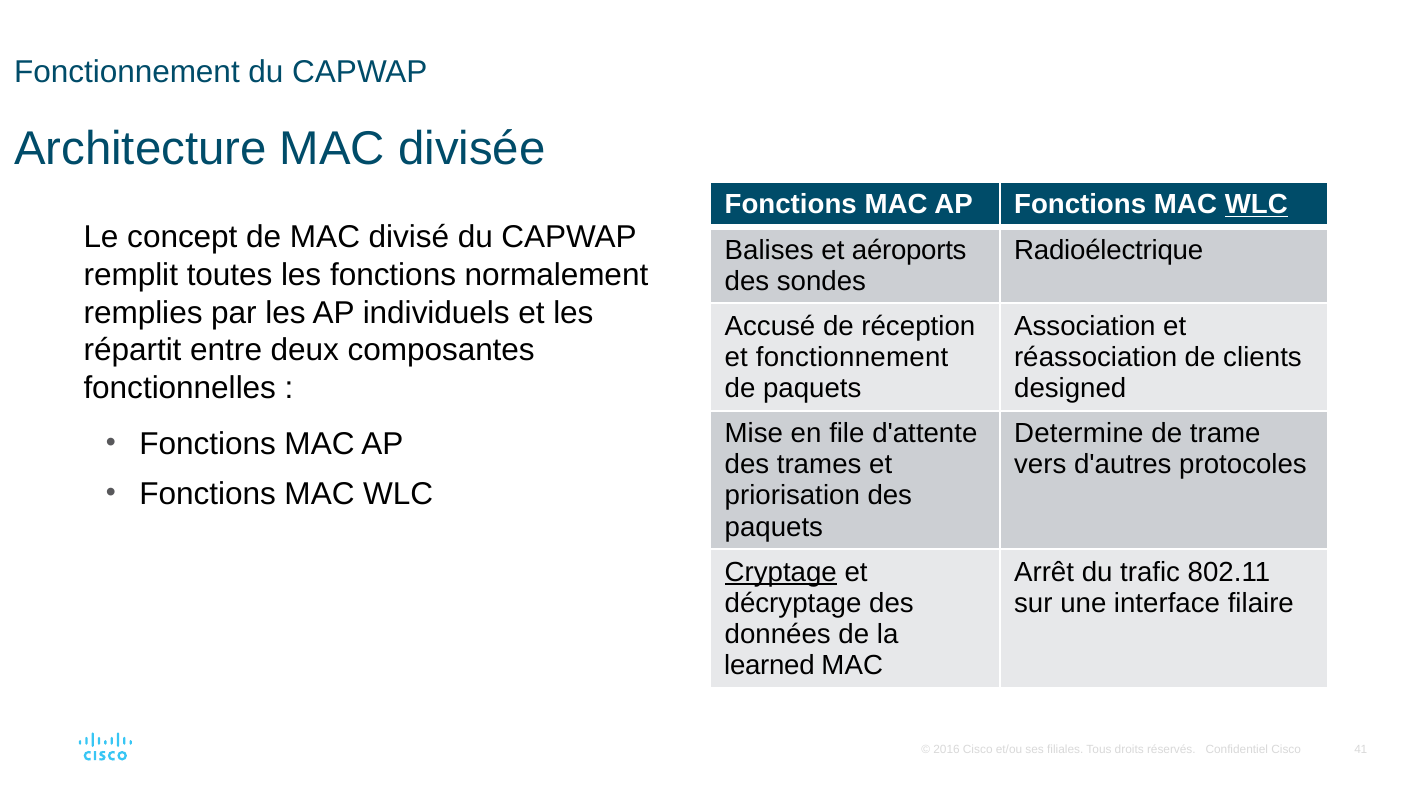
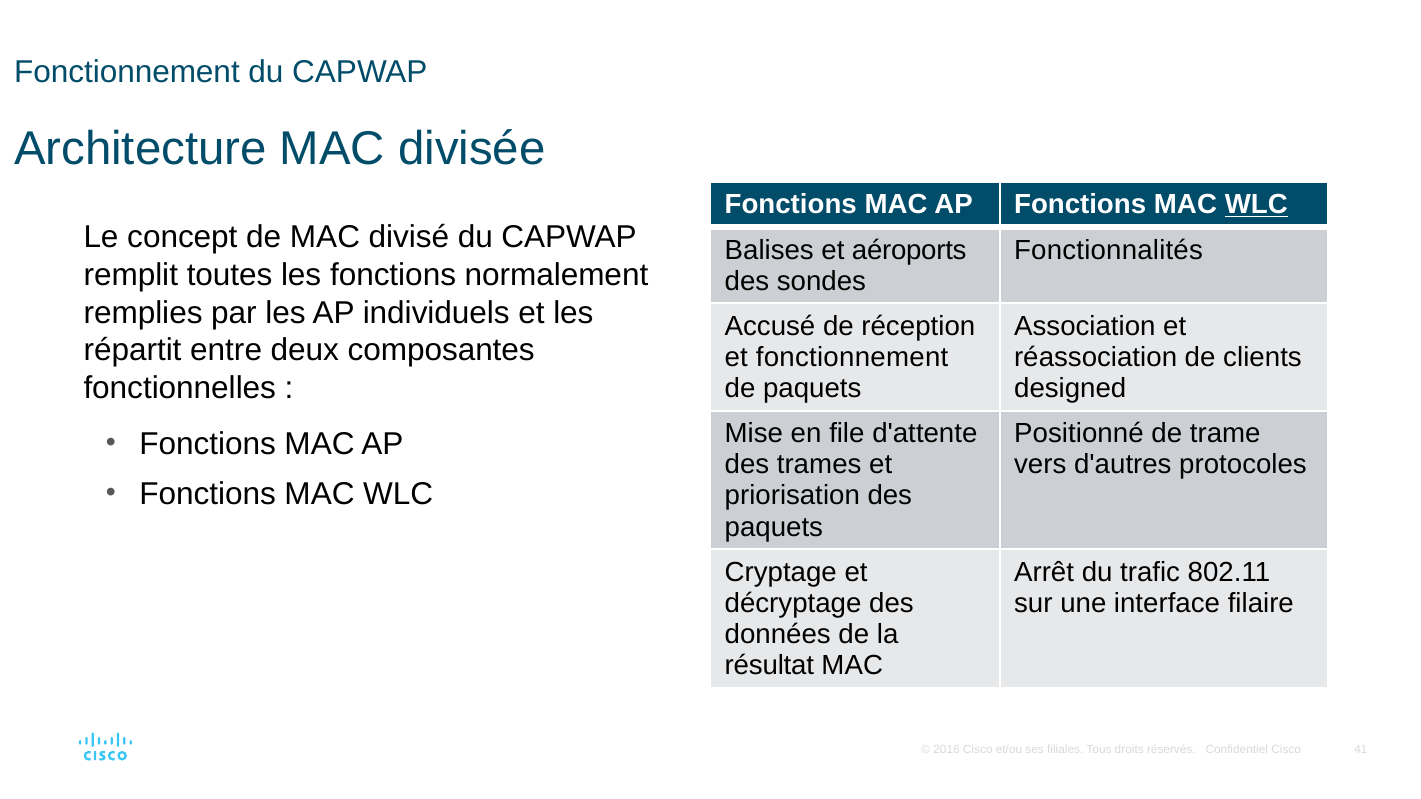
Radioélectrique: Radioélectrique -> Fonctionnalités
Determine: Determine -> Positionné
Cryptage underline: present -> none
learned: learned -> résultat
